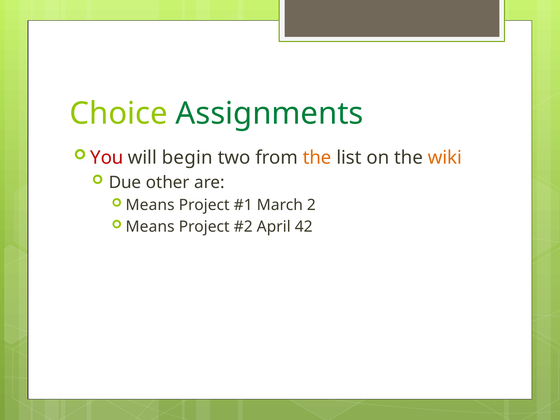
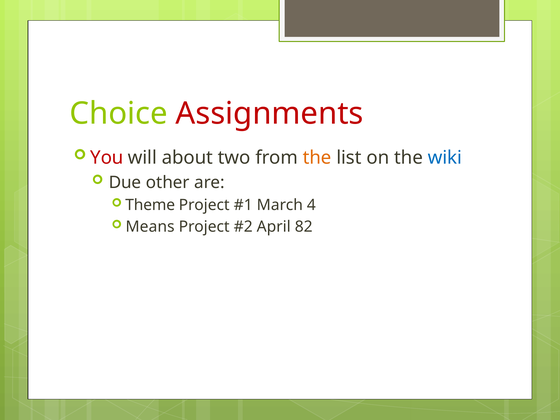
Assignments colour: green -> red
begin: begin -> about
wiki colour: orange -> blue
Means at (150, 205): Means -> Theme
2: 2 -> 4
42: 42 -> 82
